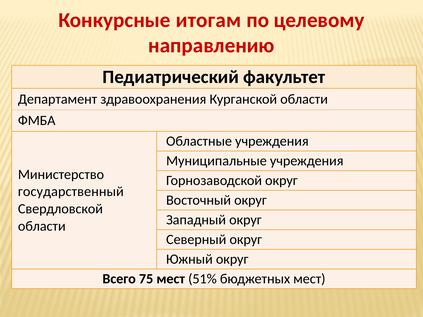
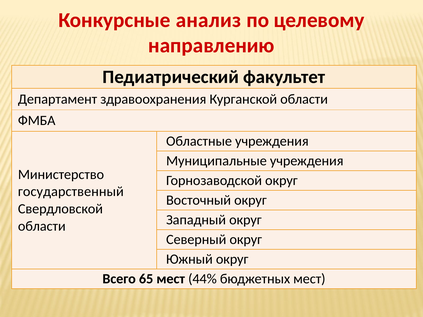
итогам: итогам -> анализ
75: 75 -> 65
51%: 51% -> 44%
